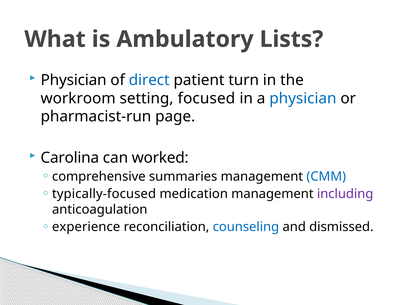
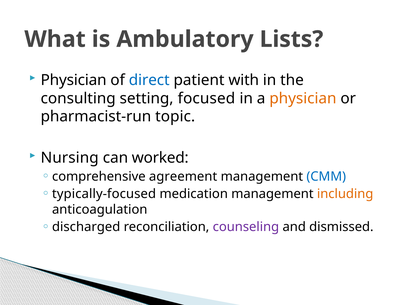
turn: turn -> with
workroom: workroom -> consulting
physician at (303, 98) colour: blue -> orange
page: page -> topic
Carolina: Carolina -> Nursing
summaries: summaries -> agreement
including colour: purple -> orange
experience: experience -> discharged
counseling colour: blue -> purple
